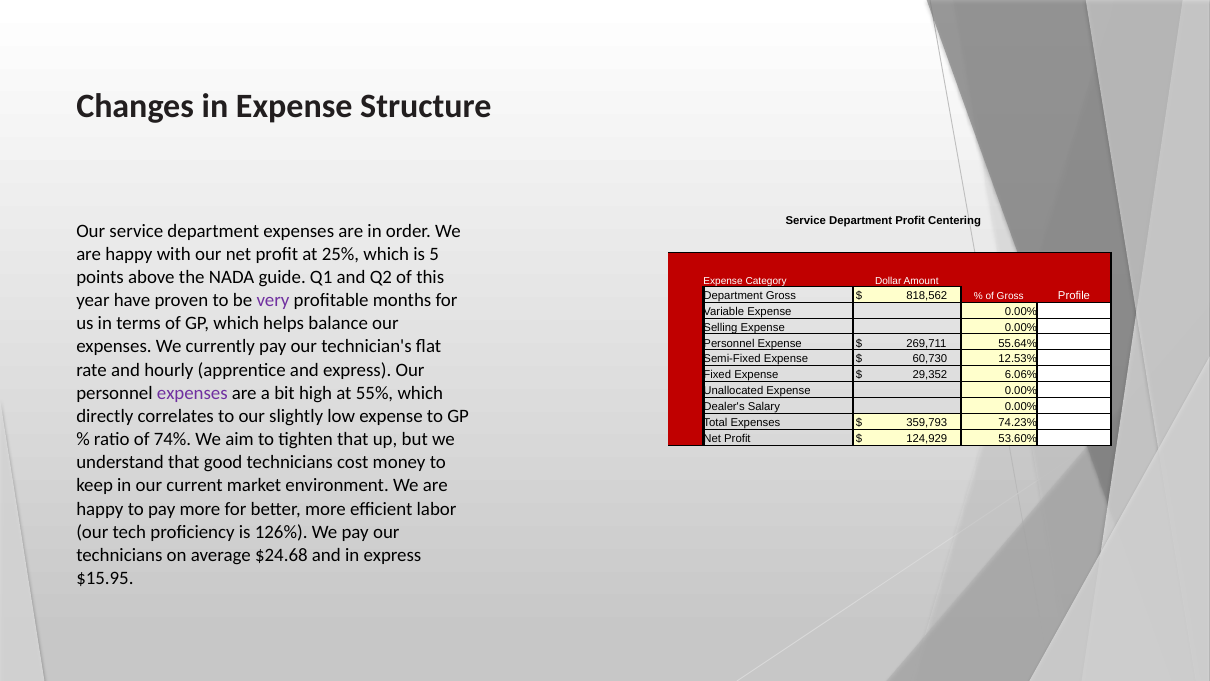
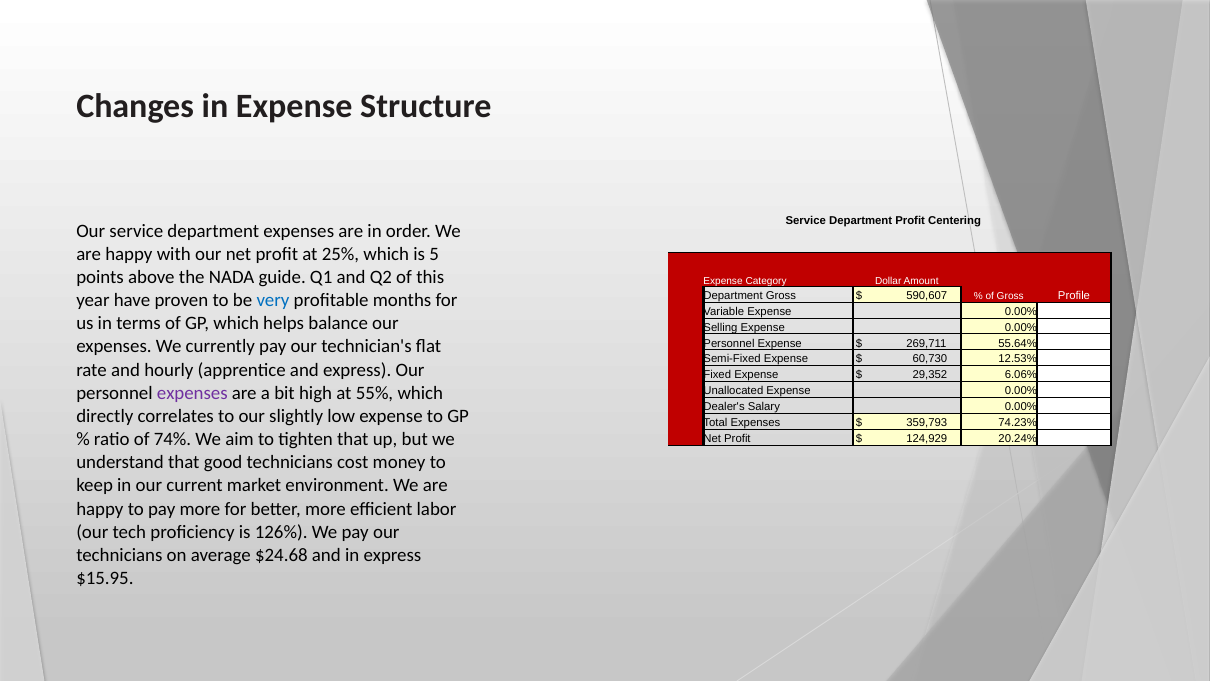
818,562: 818,562 -> 590,607
very colour: purple -> blue
53.60%: 53.60% -> 20.24%
